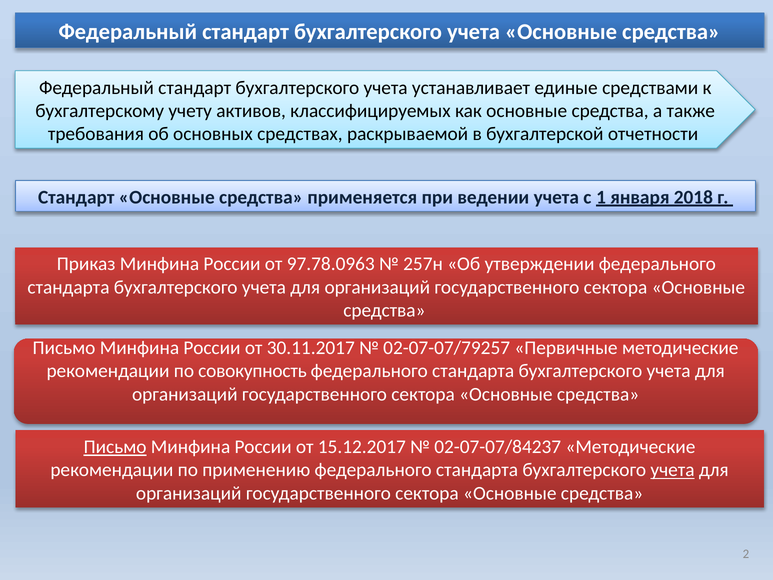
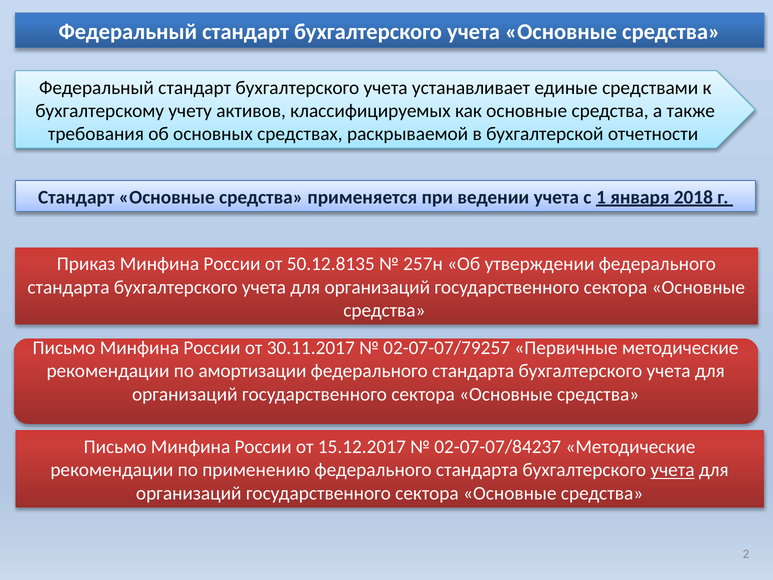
97.78.0963: 97.78.0963 -> 50.12.8135
совокупность: совокупность -> амортизации
Письмо at (115, 447) underline: present -> none
